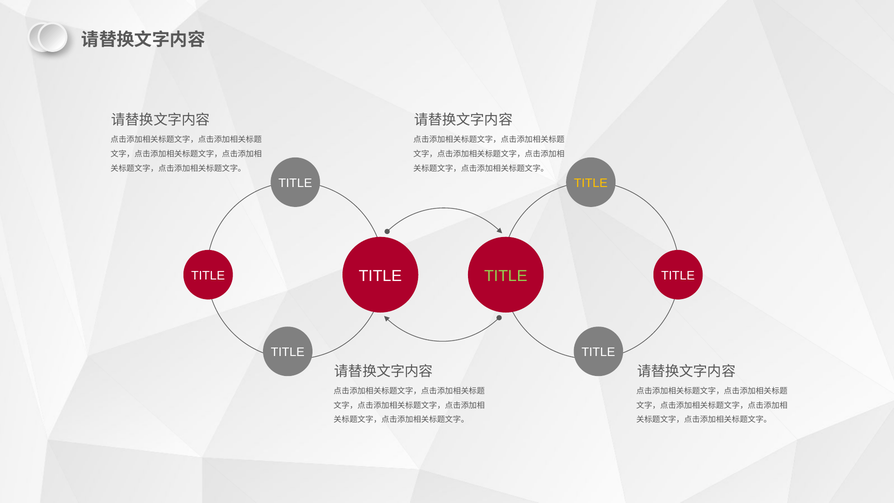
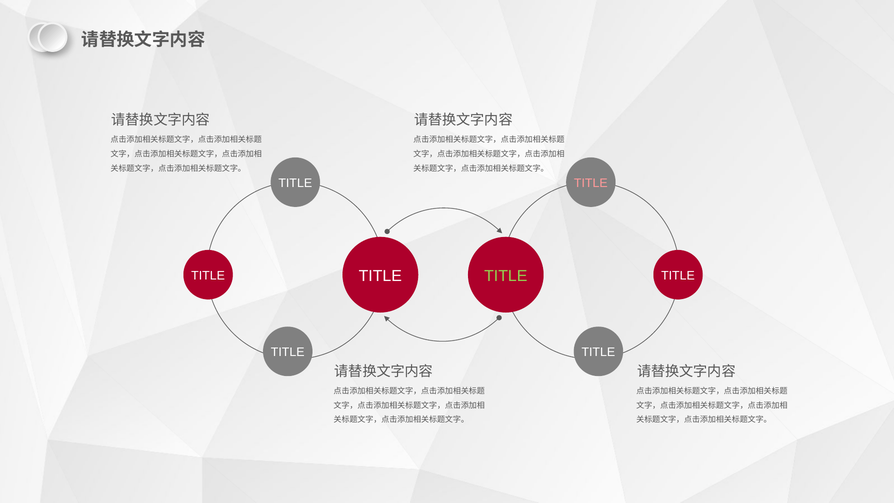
TITLE at (591, 183) colour: yellow -> pink
